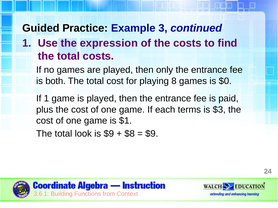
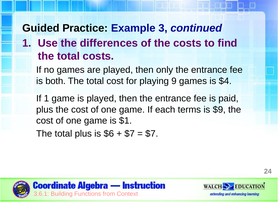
expression: expression -> differences
8: 8 -> 9
$0: $0 -> $4
$3: $3 -> $9
total look: look -> plus
is $9: $9 -> $6
$8 at (130, 134): $8 -> $7
$9 at (152, 134): $9 -> $7
